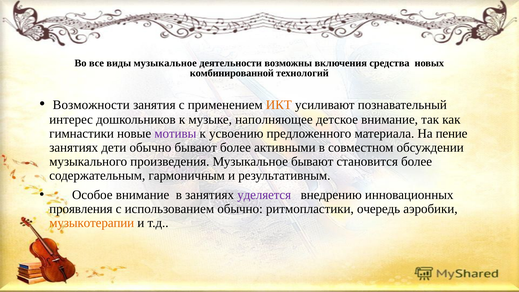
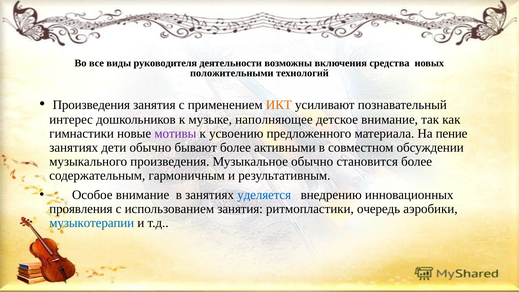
виды музыкальное: музыкальное -> руководителя
комбинированной: комбинированной -> положительными
Возможности at (91, 105): Возможности -> Произведения
Музыкальное бывают: бывают -> обычно
уделяется colour: purple -> blue
использованием обычно: обычно -> занятия
музыкотерапии colour: orange -> blue
